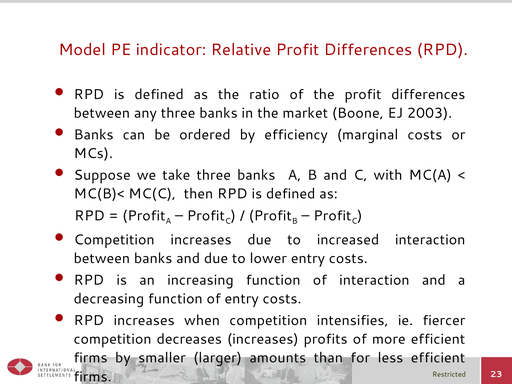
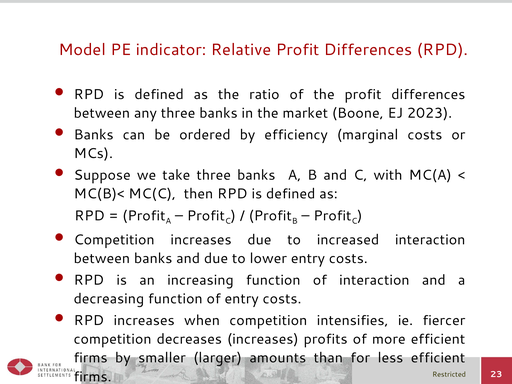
2003: 2003 -> 2023
